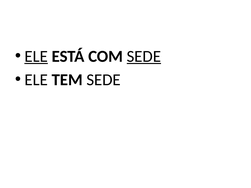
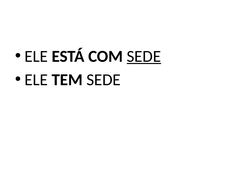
ELE at (36, 56) underline: present -> none
